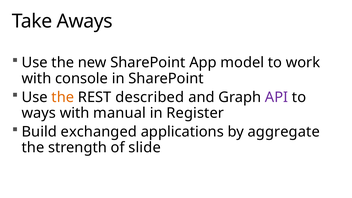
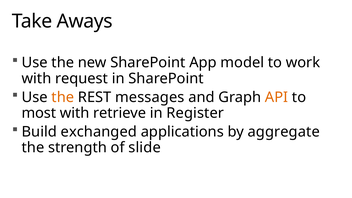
console: console -> request
described: described -> messages
API colour: purple -> orange
ways: ways -> most
manual: manual -> retrieve
